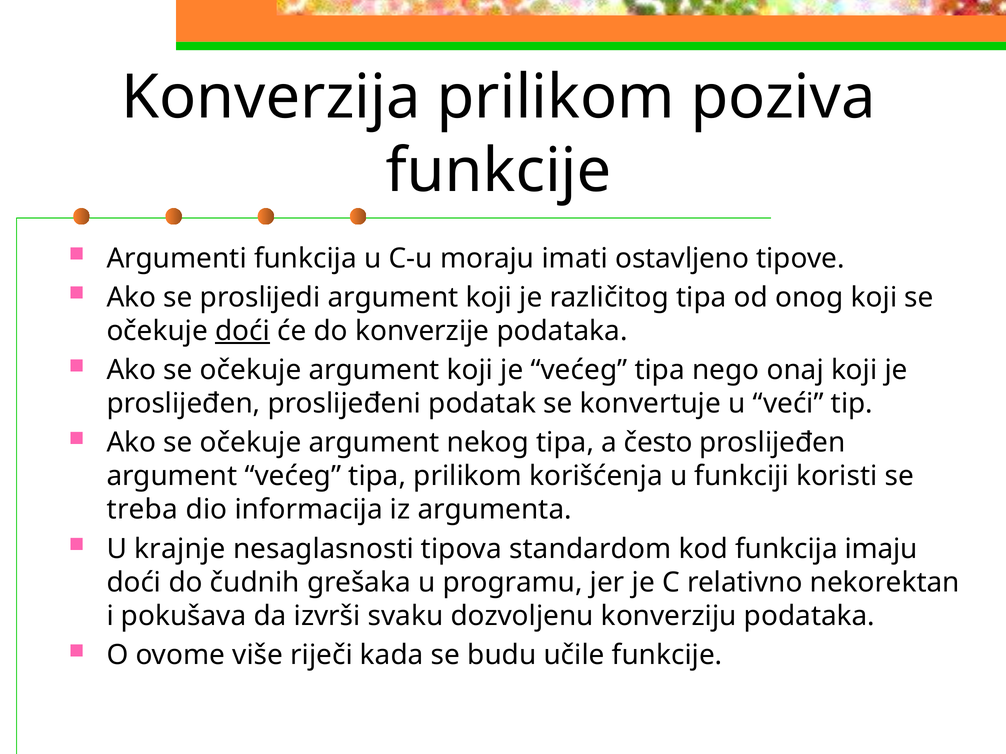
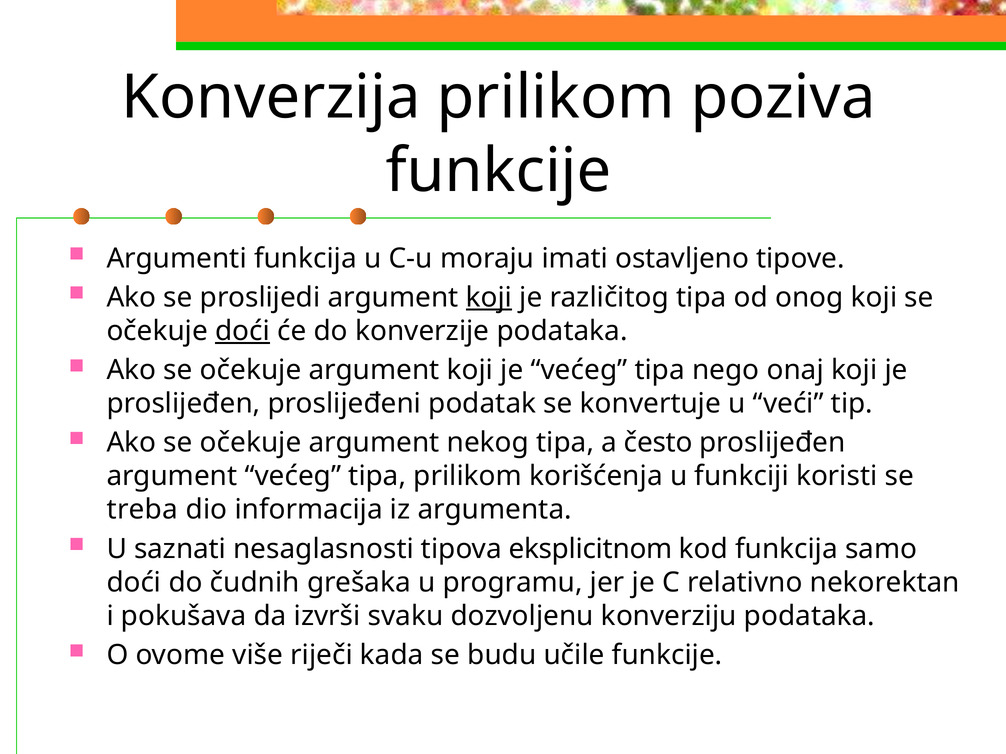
koji at (489, 298) underline: none -> present
krajnje: krajnje -> saznati
standardom: standardom -> eksplicitnom
imaju: imaju -> samo
